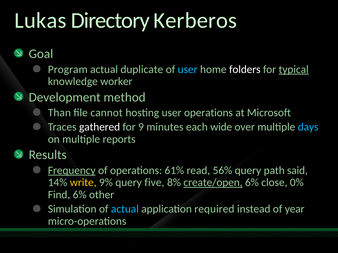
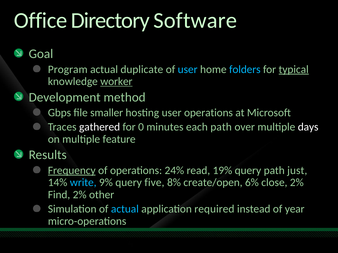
Lukas: Lukas -> Office
Kerberos: Kerberos -> Software
folders colour: white -> light blue
worker underline: none -> present
Than: Than -> Gbps
cannot: cannot -> smaller
9: 9 -> 0
each wide: wide -> path
days colour: light blue -> white
reports: reports -> feature
61%: 61% -> 24%
56%: 56% -> 19%
said: said -> just
write colour: yellow -> light blue
create/open underline: present -> none
close 0%: 0% -> 2%
Find 6%: 6% -> 2%
